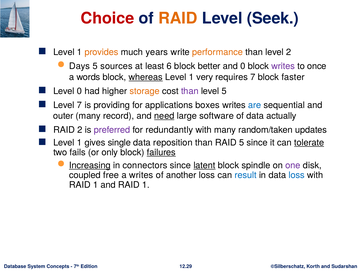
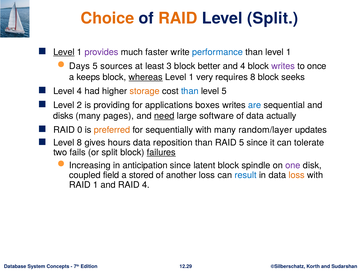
Choice colour: red -> orange
Level Seek: Seek -> Split
Level at (64, 52) underline: none -> present
provides colour: orange -> purple
years: years -> faster
performance colour: orange -> blue
than level 2: 2 -> 1
6: 6 -> 3
and 0: 0 -> 4
words: words -> keeps
requires 7: 7 -> 8
faster: faster -> seeks
Level 0: 0 -> 4
than at (190, 91) colour: purple -> blue
Level 7: 7 -> 2
outer: outer -> disks
record: record -> pages
RAID 2: 2 -> 0
preferred colour: purple -> orange
redundantly: redundantly -> sequentially
random/taken: random/taken -> random/layer
1 at (79, 143): 1 -> 8
single: single -> hours
tolerate underline: present -> none
or only: only -> split
Increasing underline: present -> none
connectors: connectors -> anticipation
latent underline: present -> none
free: free -> field
a writes: writes -> stored
loss at (297, 175) colour: blue -> orange
and RAID 1: 1 -> 4
